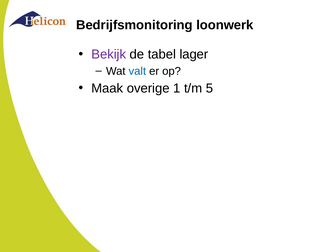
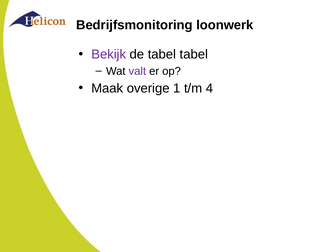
tabel lager: lager -> tabel
valt colour: blue -> purple
5: 5 -> 4
